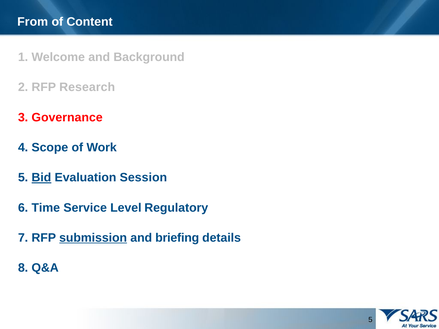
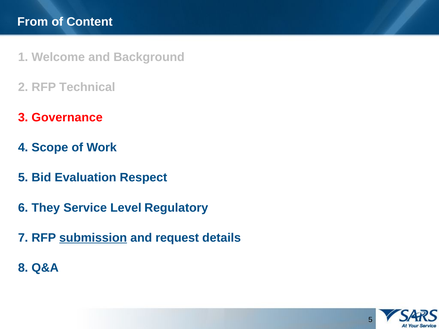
Research: Research -> Technical
Bid underline: present -> none
Session: Session -> Respect
Time: Time -> They
briefing: briefing -> request
